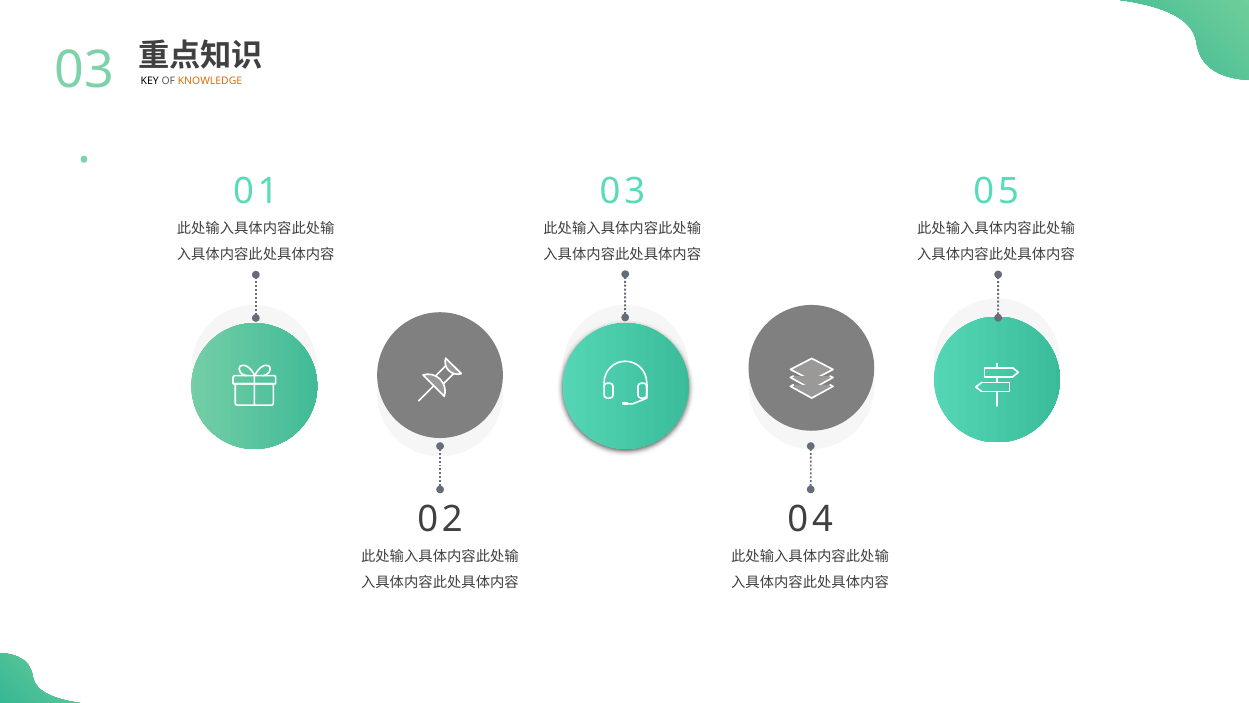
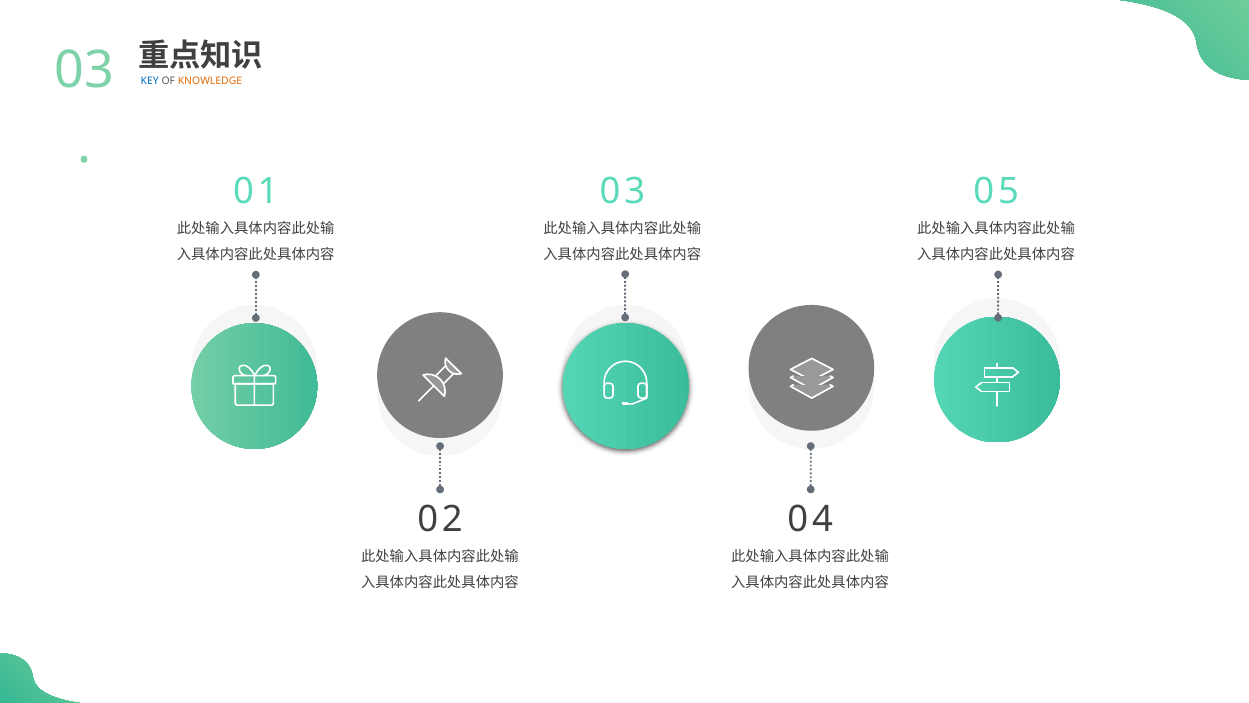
KEY colour: black -> blue
